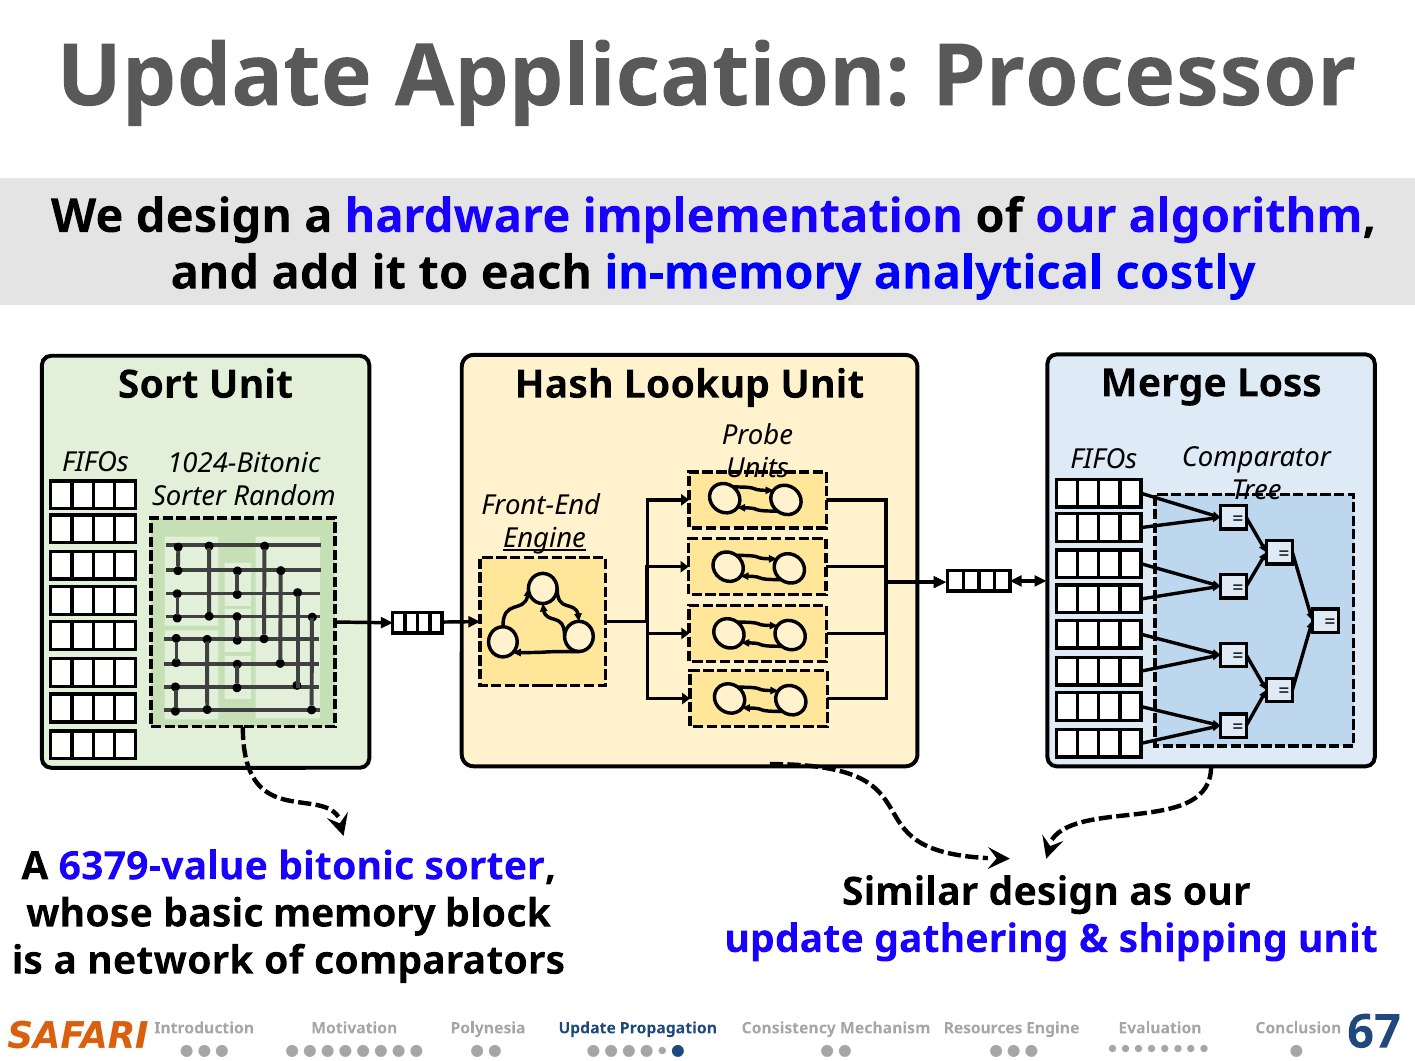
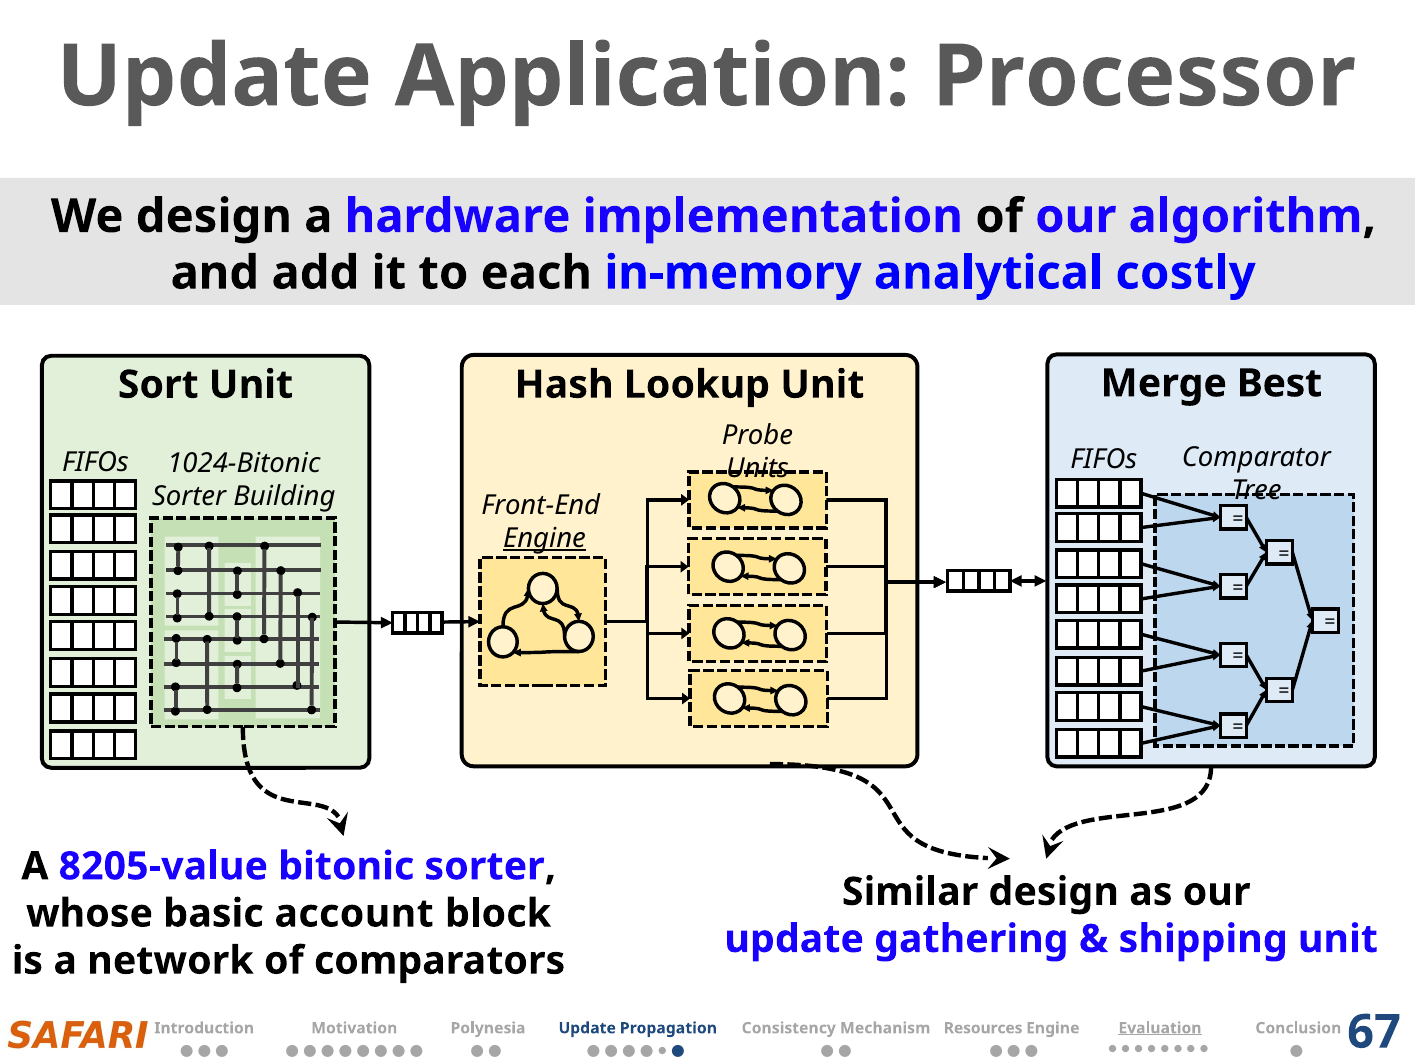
Loss: Loss -> Best
Random: Random -> Building
6379-value: 6379-value -> 8205-value
memory: memory -> account
Evaluation underline: none -> present
